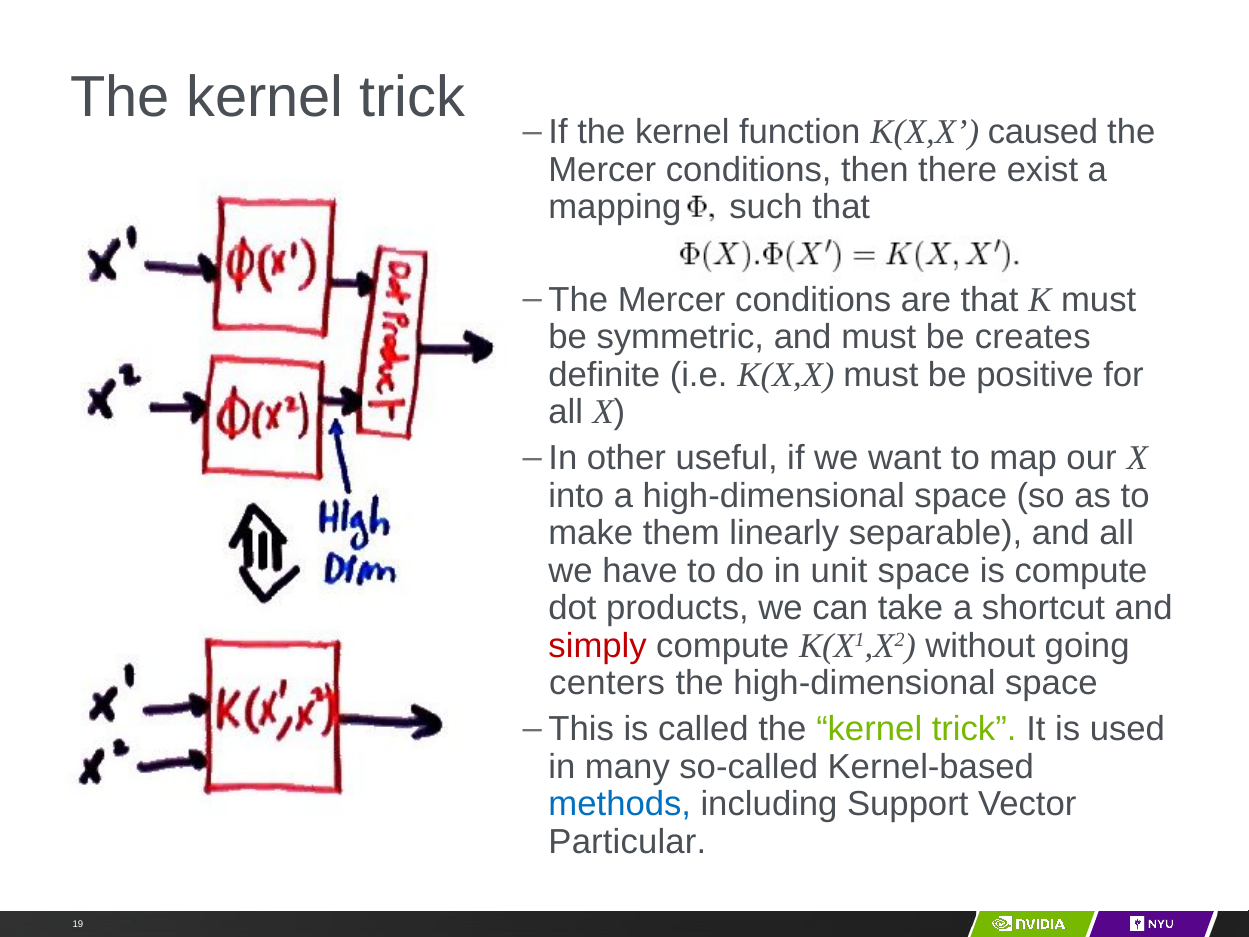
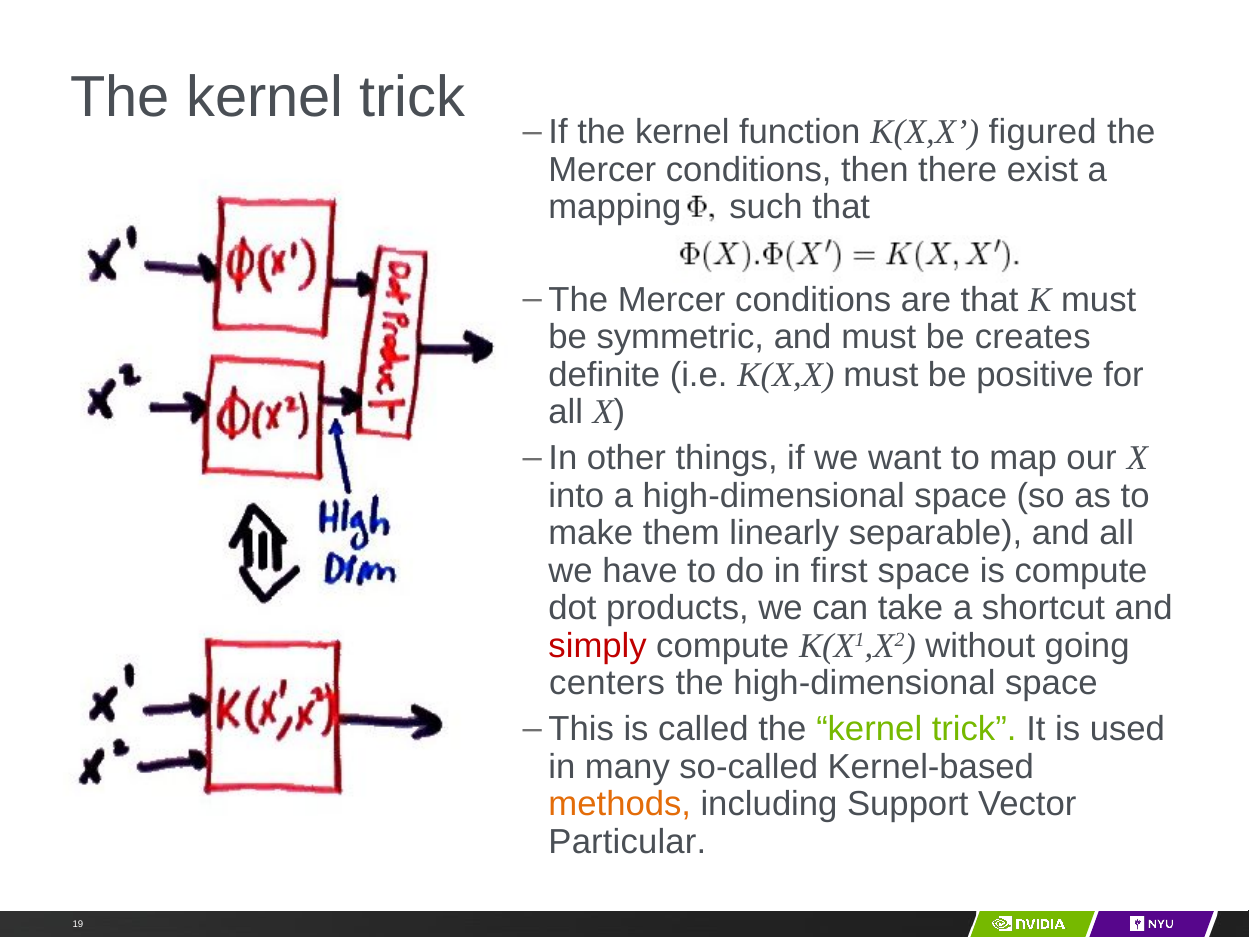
caused: caused -> figured
useful: useful -> things
unit: unit -> first
methods colour: blue -> orange
